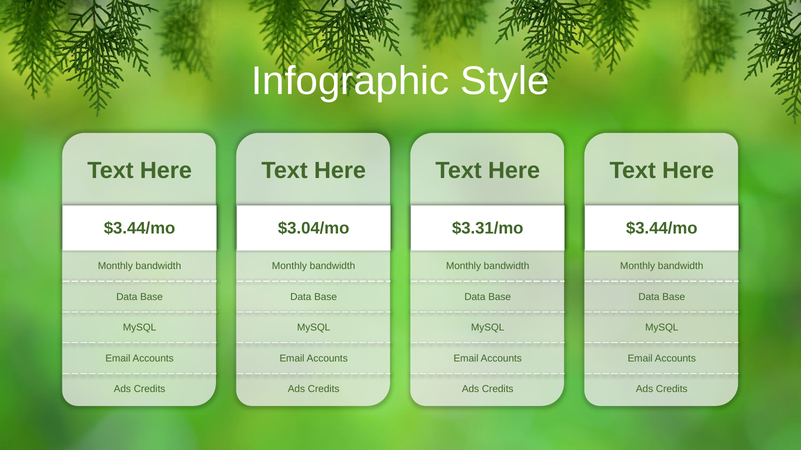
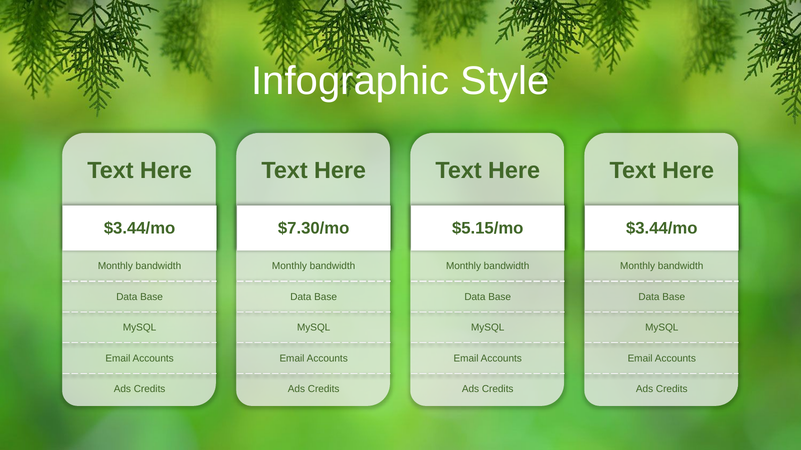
$3.04/mo: $3.04/mo -> $7.30/mo
$3.31/mo: $3.31/mo -> $5.15/mo
